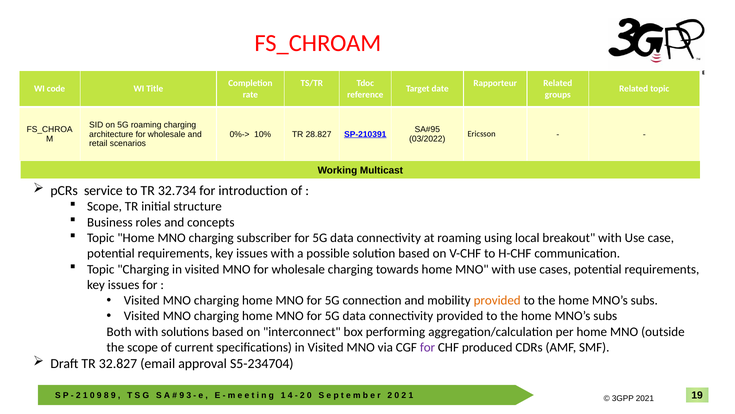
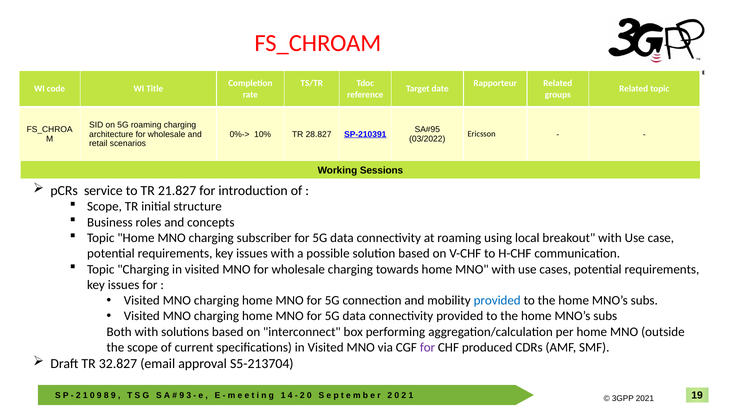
Multicast: Multicast -> Sessions
32.734: 32.734 -> 21.827
provided at (497, 300) colour: orange -> blue
S5-234704: S5-234704 -> S5-213704
